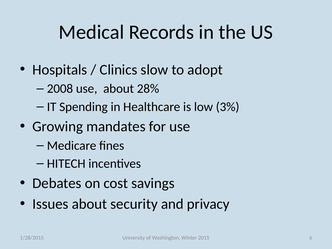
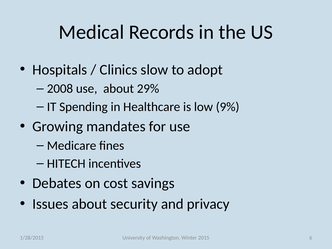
28%: 28% -> 29%
3%: 3% -> 9%
